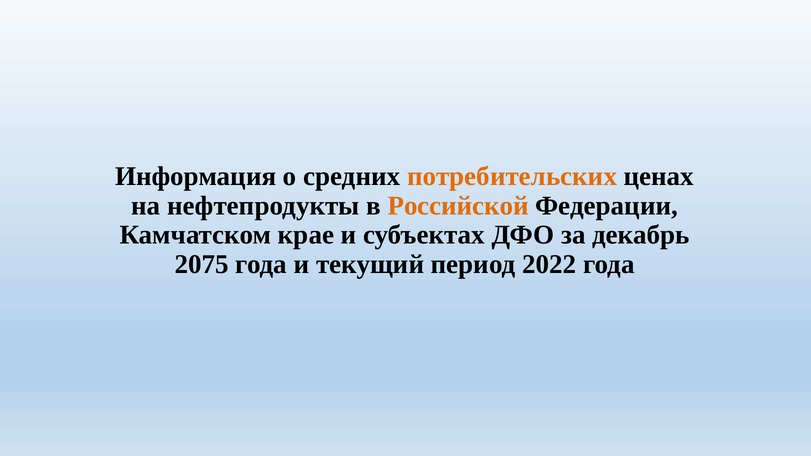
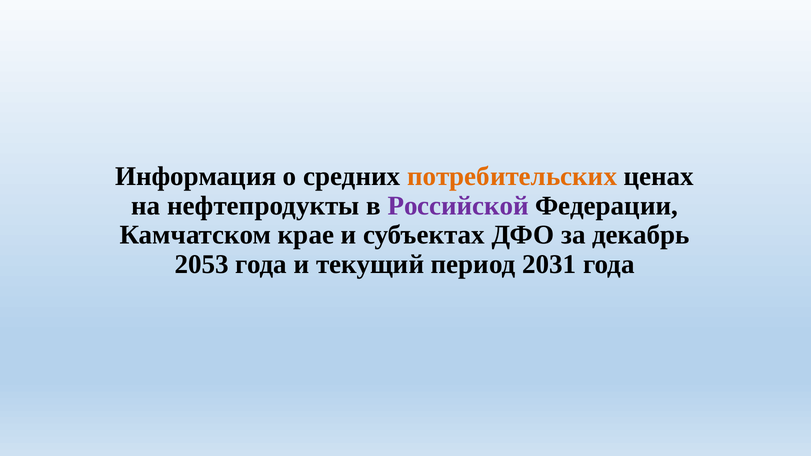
Российской colour: orange -> purple
2075: 2075 -> 2053
2022: 2022 -> 2031
